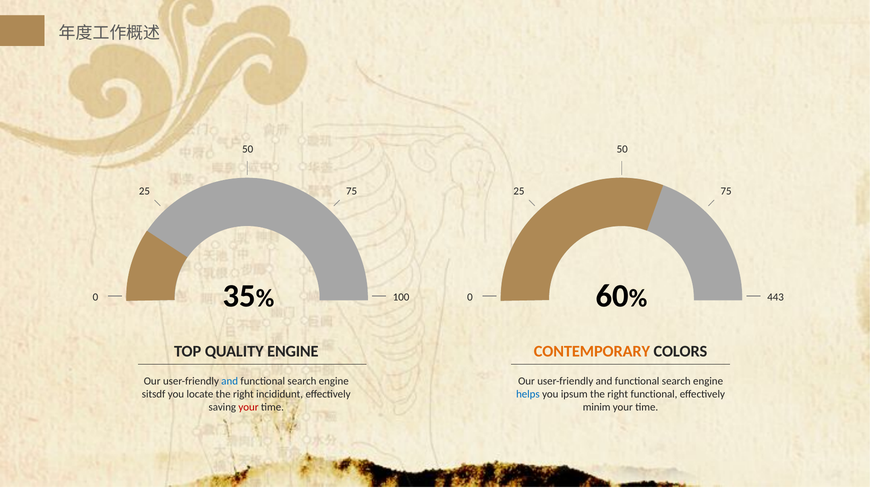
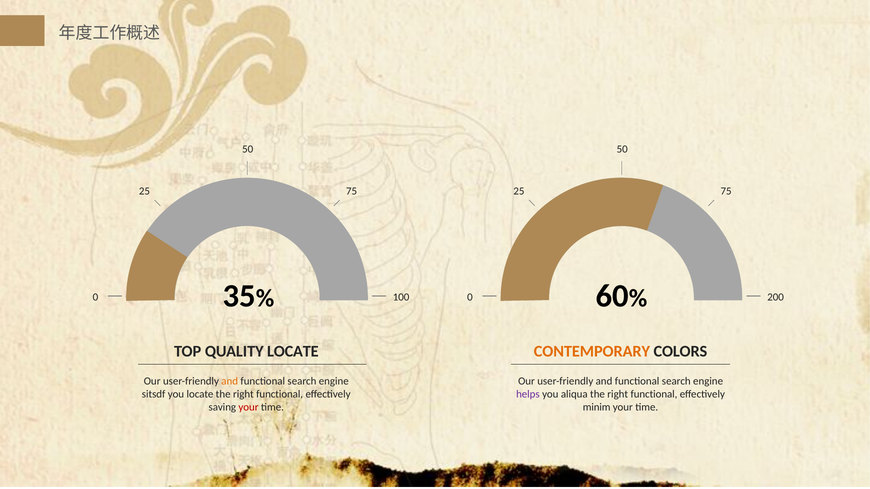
443: 443 -> 200
QUALITY ENGINE: ENGINE -> LOCATE
and at (230, 382) colour: blue -> orange
locate the right incididunt: incididunt -> functional
helps colour: blue -> purple
ipsum: ipsum -> aliqua
